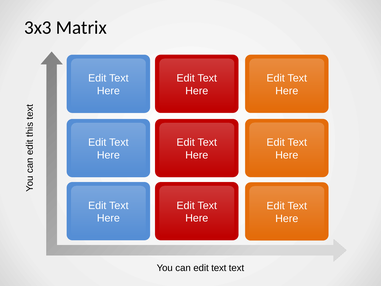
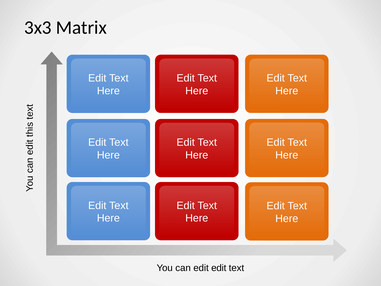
can edit text: text -> edit
